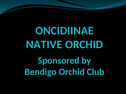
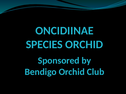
NATIVE: NATIVE -> SPECIES
